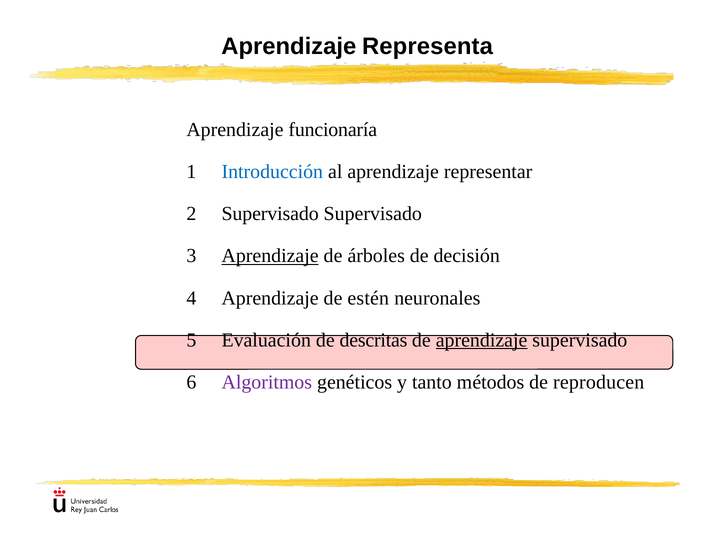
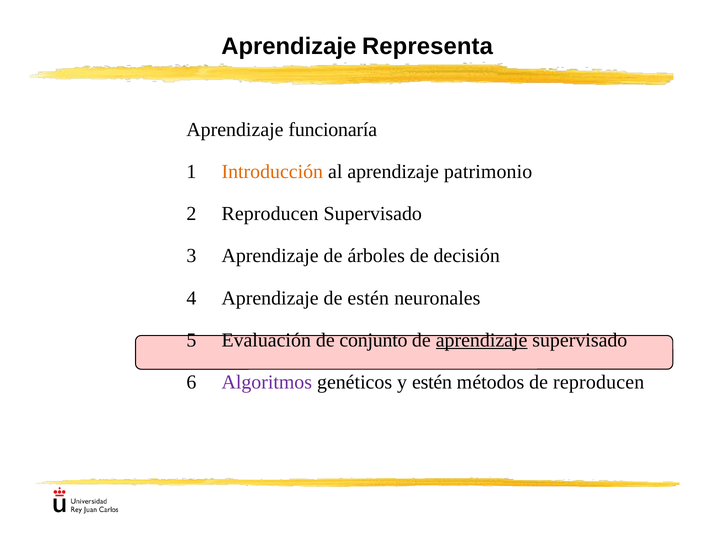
Introducción colour: blue -> orange
representar: representar -> patrimonio
2 Supervisado: Supervisado -> Reproducen
Aprendizaje at (270, 256) underline: present -> none
descritas: descritas -> conjunto
y tanto: tanto -> estén
